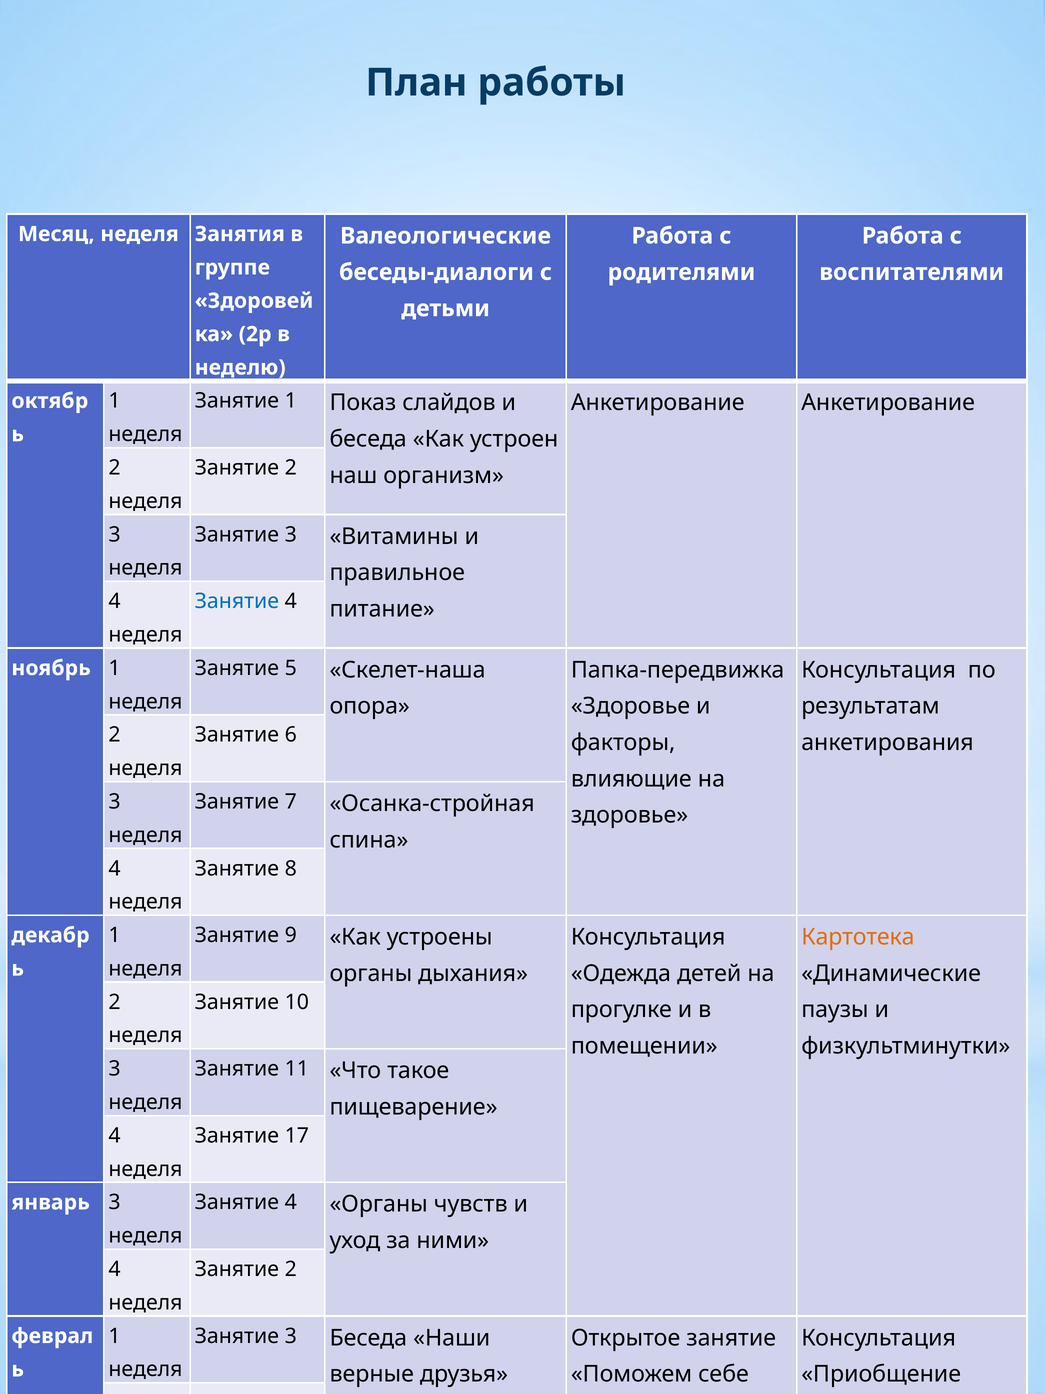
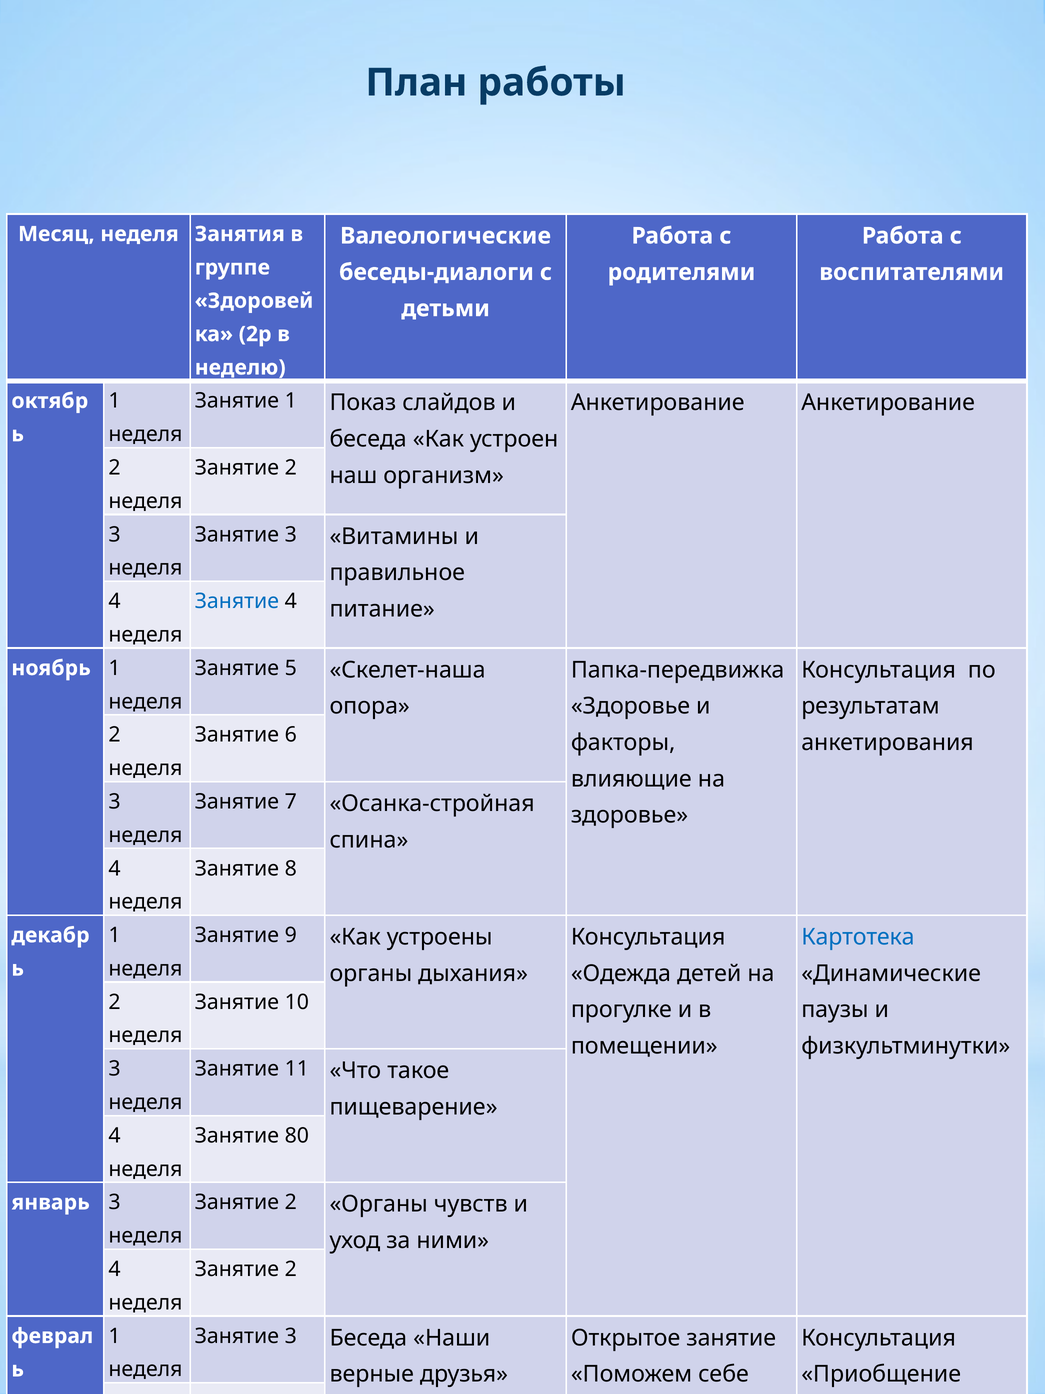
Картотека at (858, 937) colour: orange -> blue
17: 17 -> 80
4 at (291, 1202): 4 -> 2
